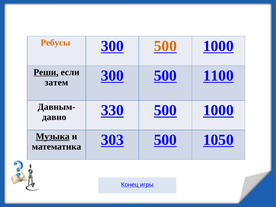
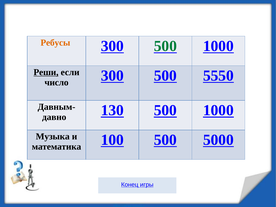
500 at (165, 46) colour: orange -> green
затем: затем -> число
1100: 1100 -> 5550
330: 330 -> 130
Музыка underline: present -> none
303: 303 -> 100
1050: 1050 -> 5000
